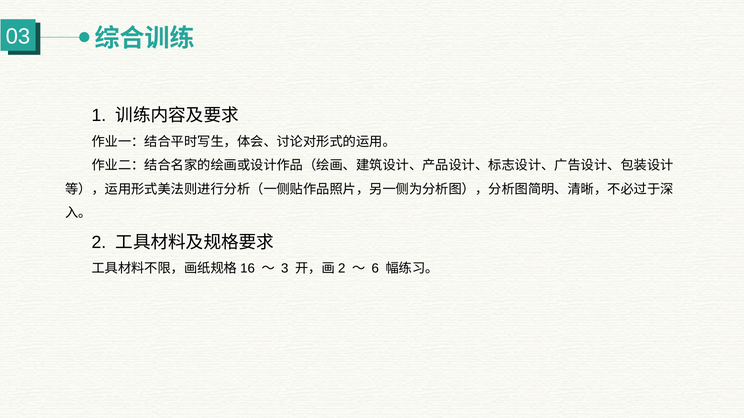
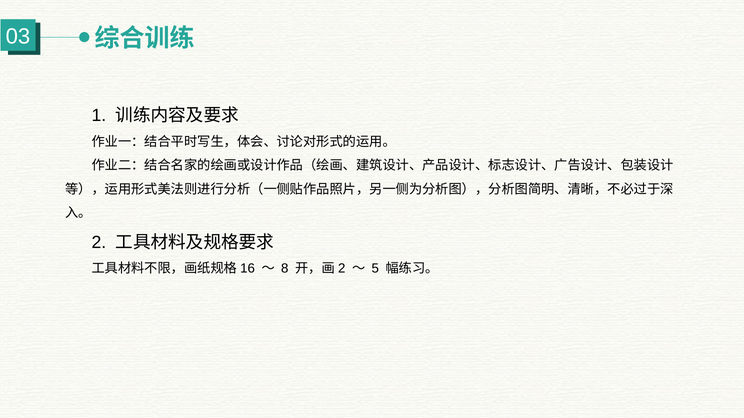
3: 3 -> 8
6: 6 -> 5
